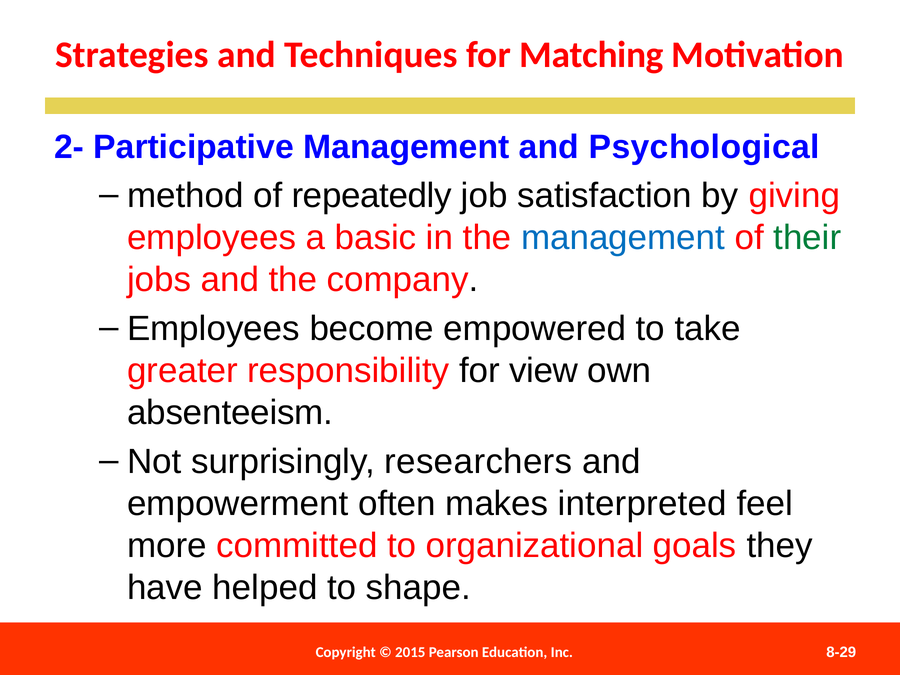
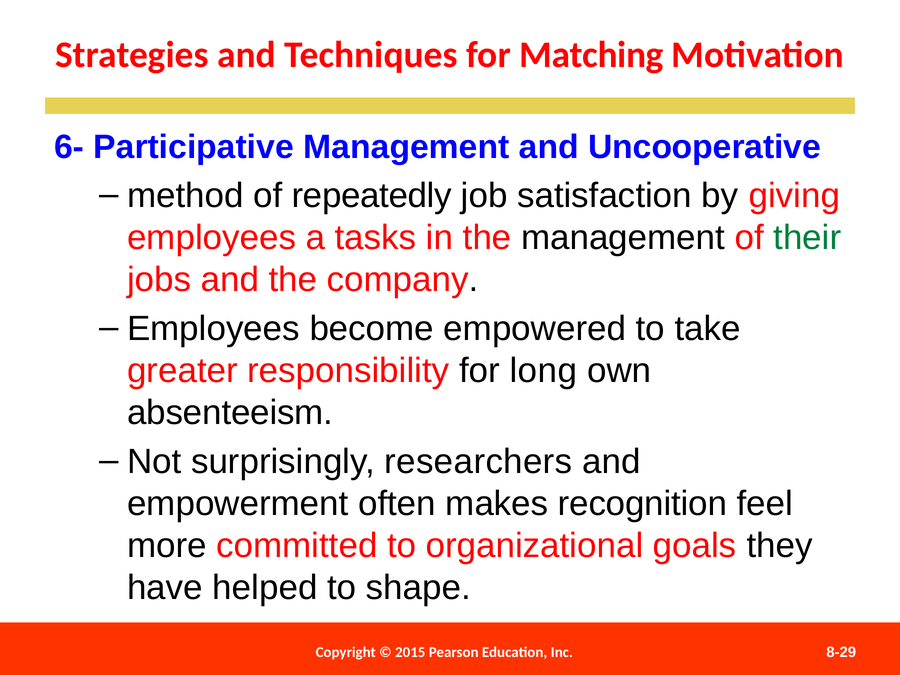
2-: 2- -> 6-
Psychological: Psychological -> Uncooperative
basic: basic -> tasks
management at (623, 238) colour: blue -> black
view: view -> long
interpreted: interpreted -> recognition
